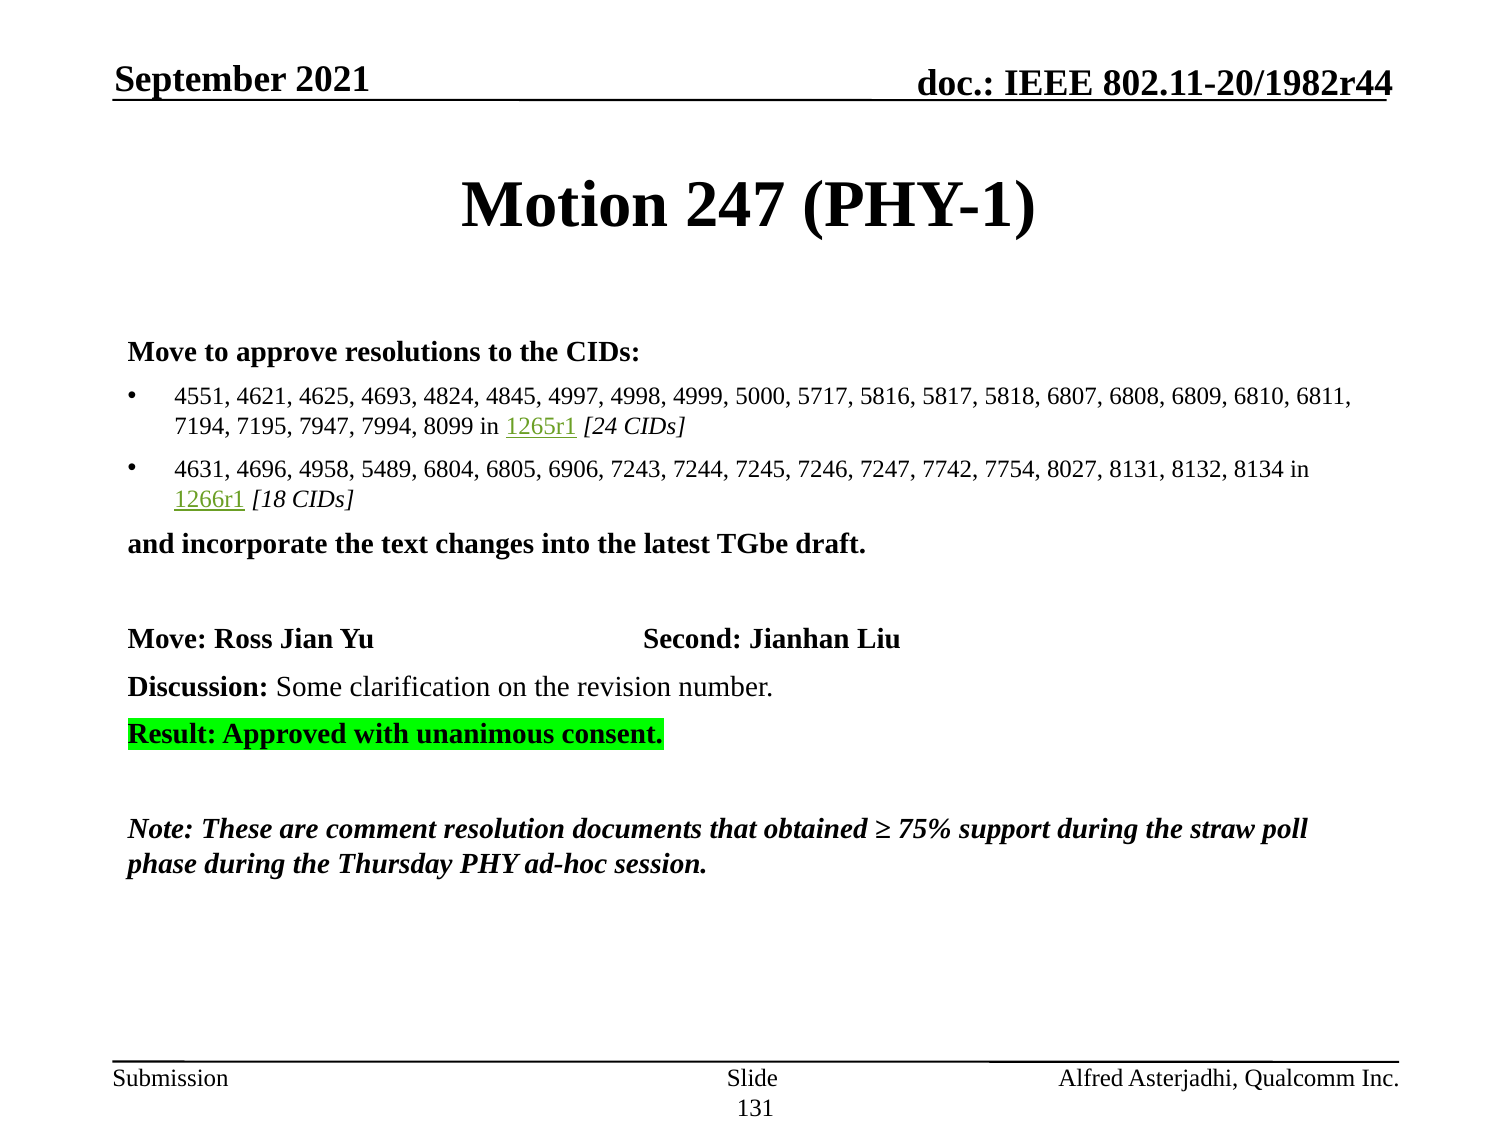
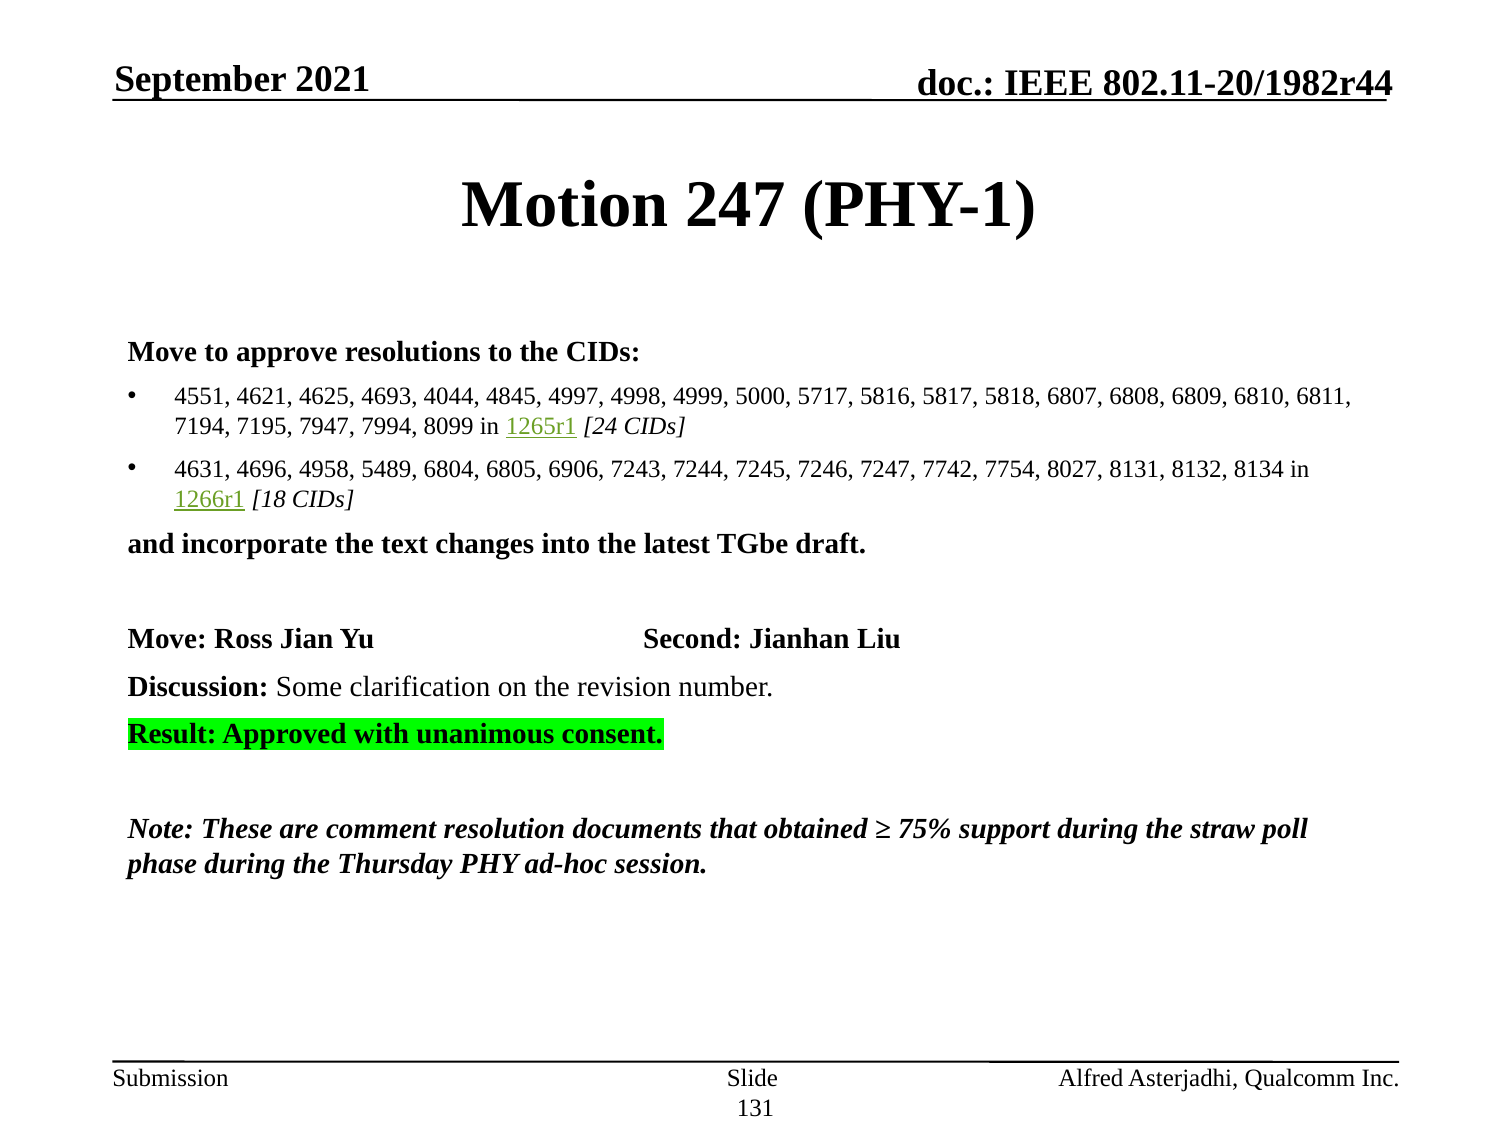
4824: 4824 -> 4044
